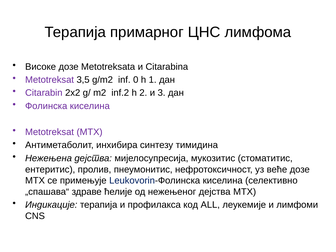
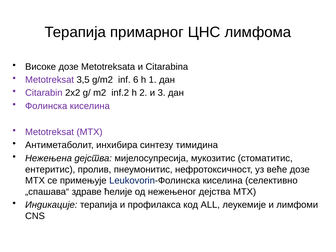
0: 0 -> 6
